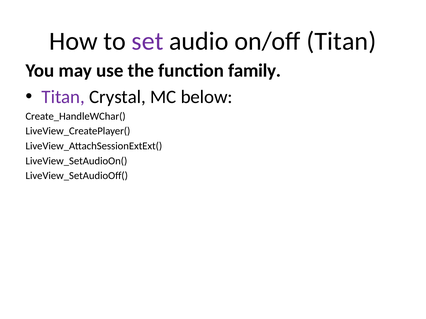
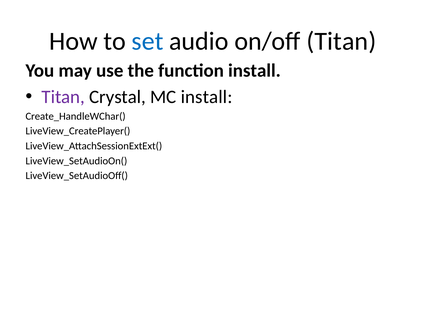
set colour: purple -> blue
function family: family -> install
MC below: below -> install
